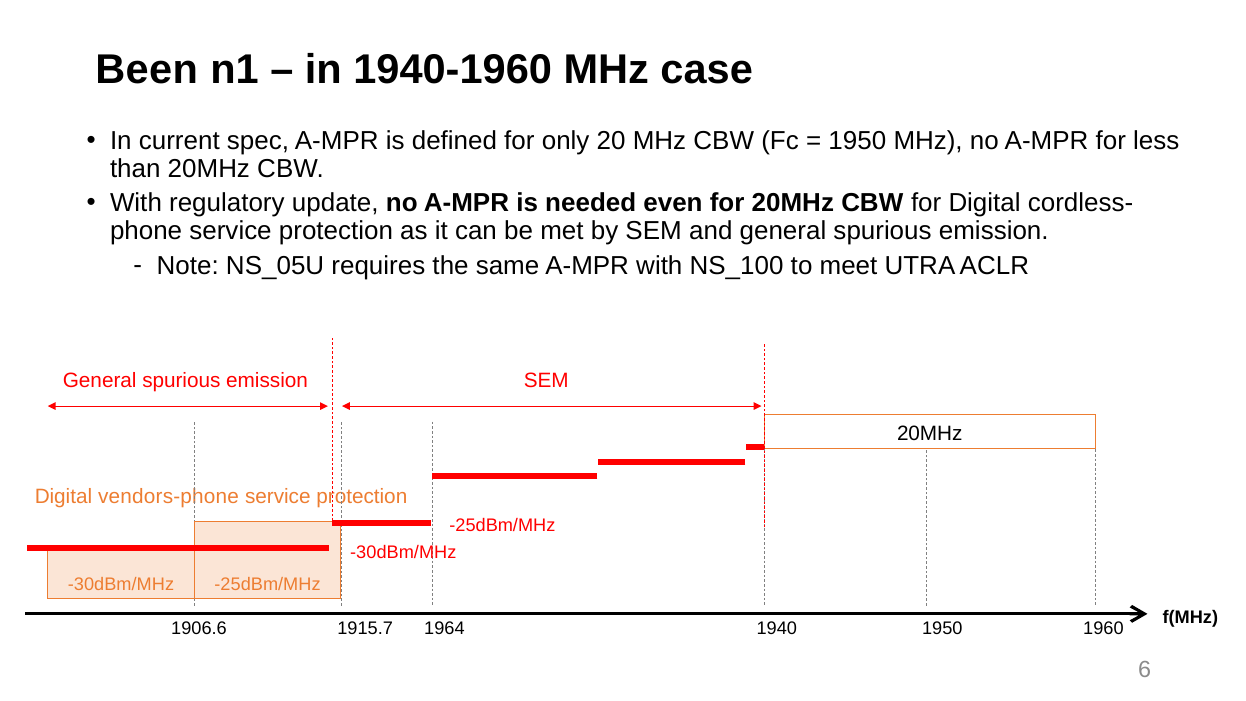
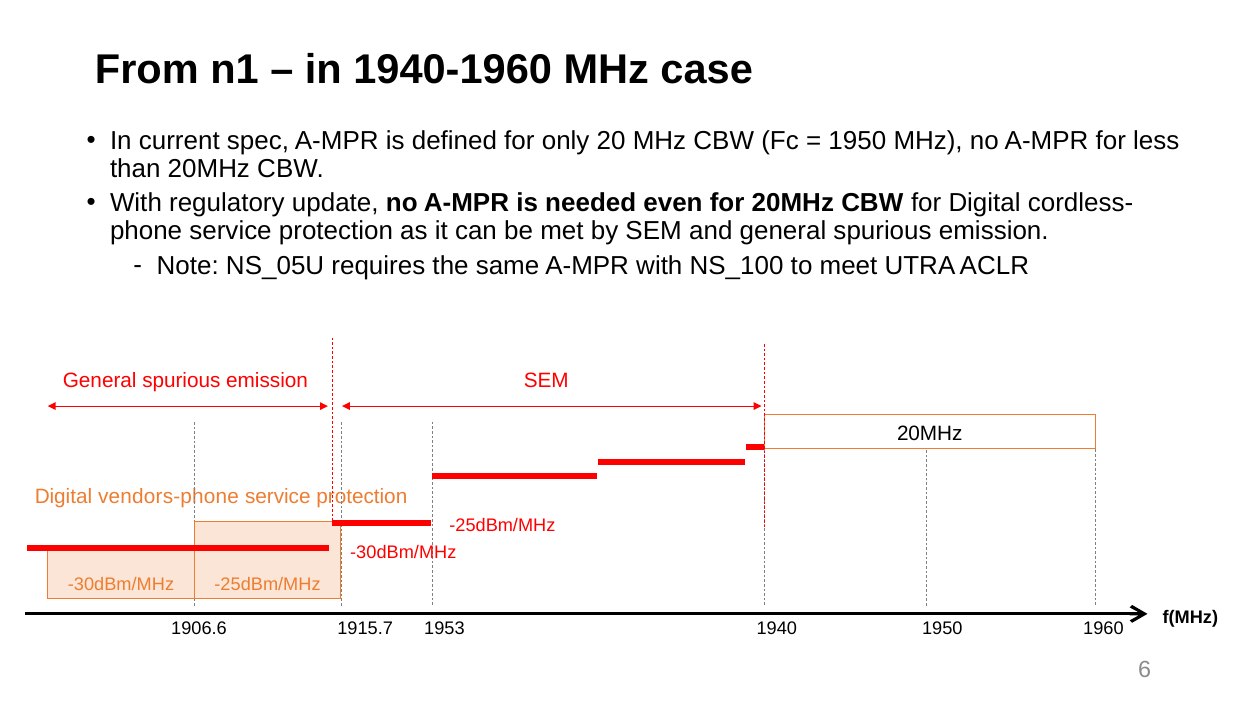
Been: Been -> From
1964: 1964 -> 1953
